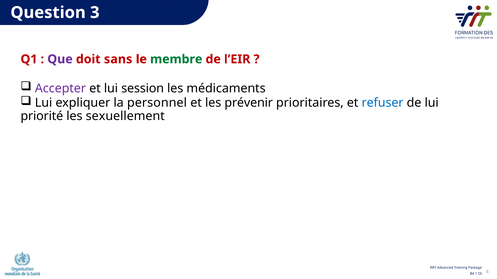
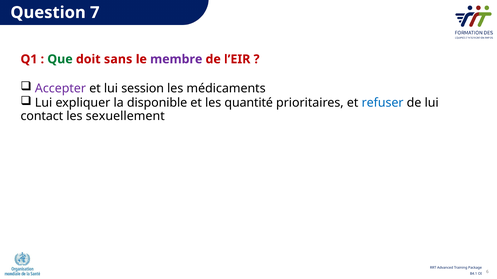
3: 3 -> 7
Que colour: purple -> green
membre colour: green -> purple
personnel: personnel -> disponible
prévenir: prévenir -> quantité
priorité: priorité -> contact
